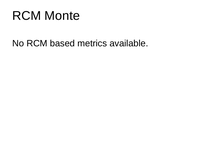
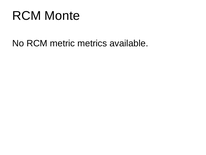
based: based -> metric
